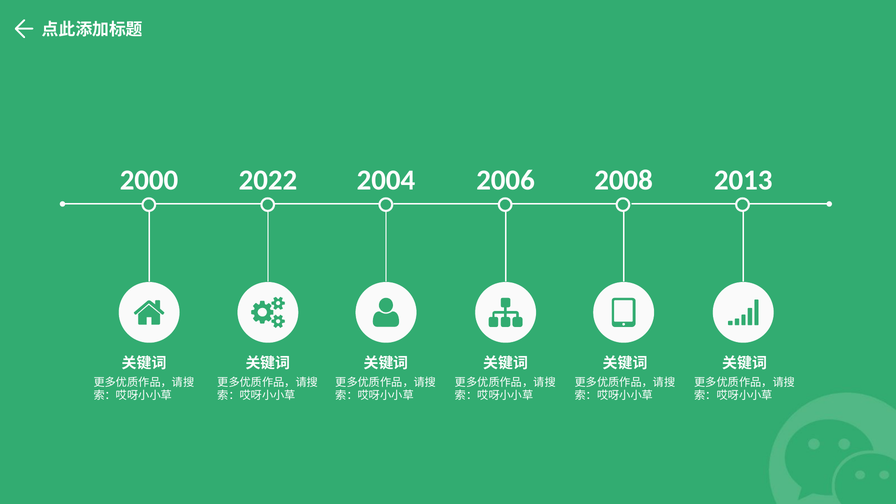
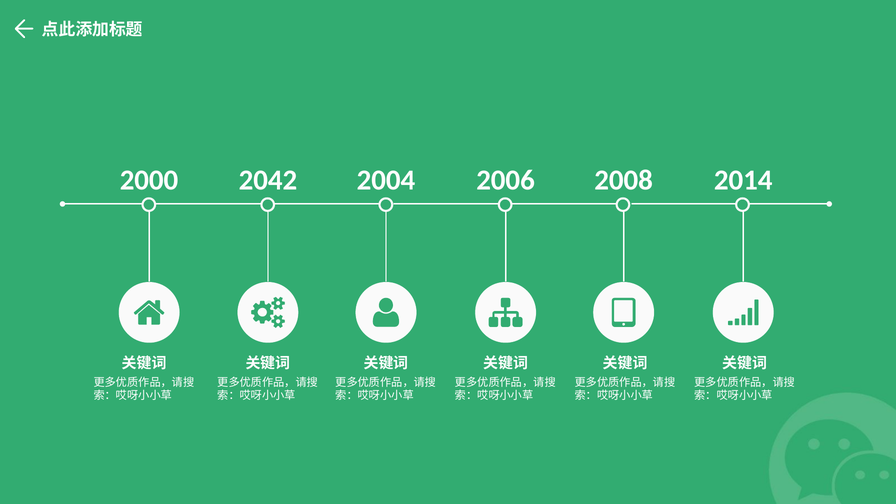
2022: 2022 -> 2042
2013: 2013 -> 2014
